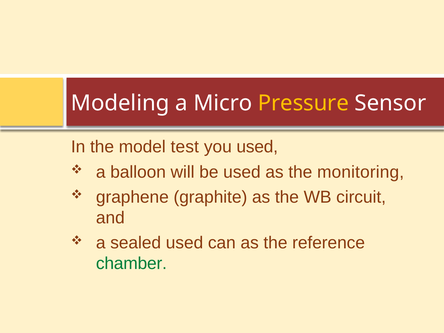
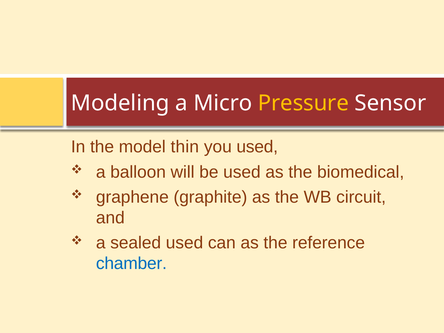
test: test -> thin
monitoring: monitoring -> biomedical
chamber colour: green -> blue
